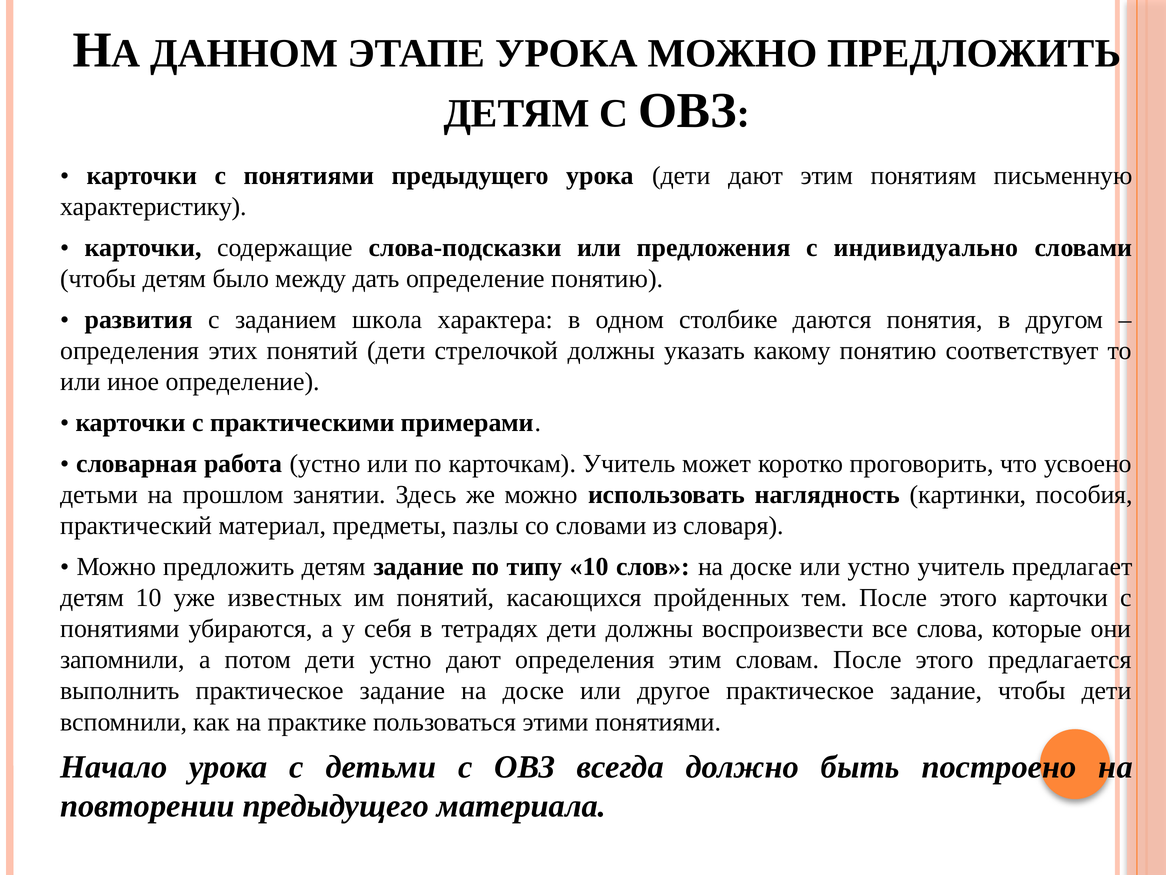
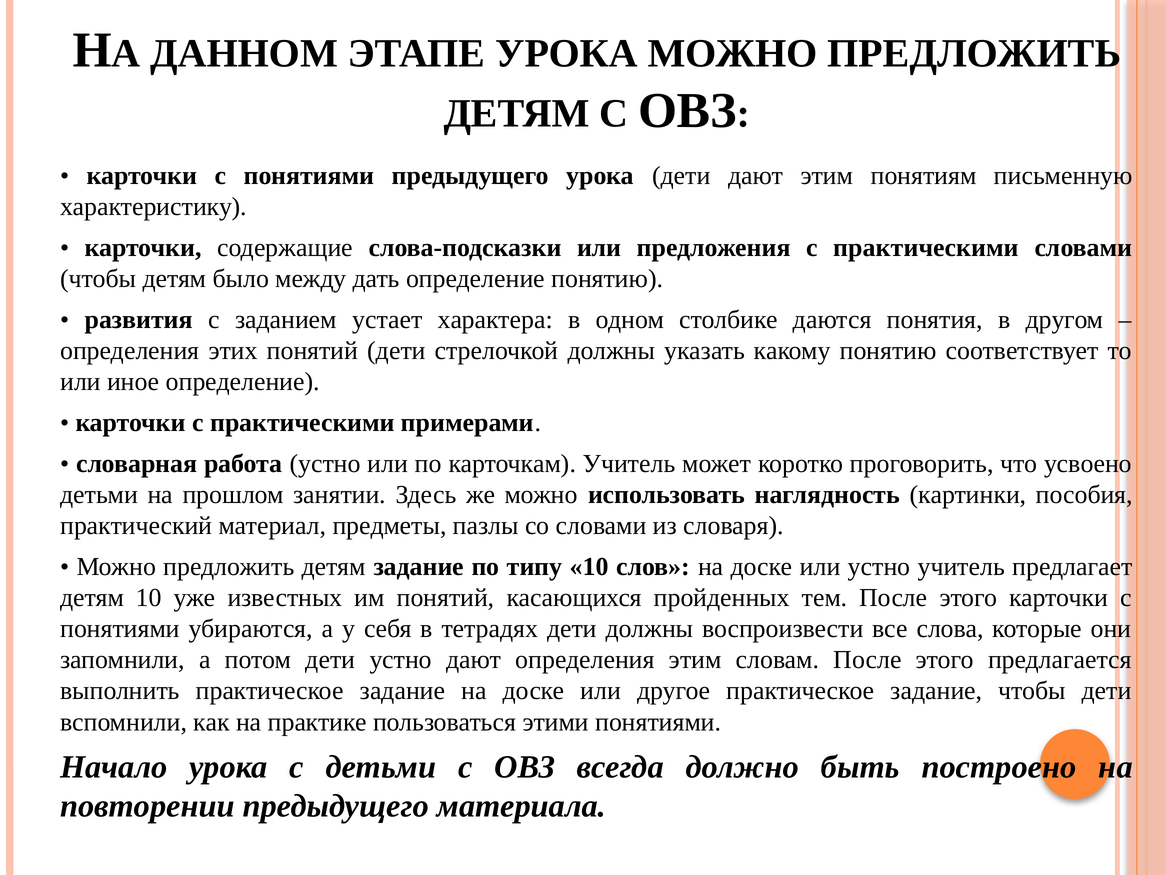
предложения с индивидуально: индивидуально -> практическими
школа: школа -> устает
